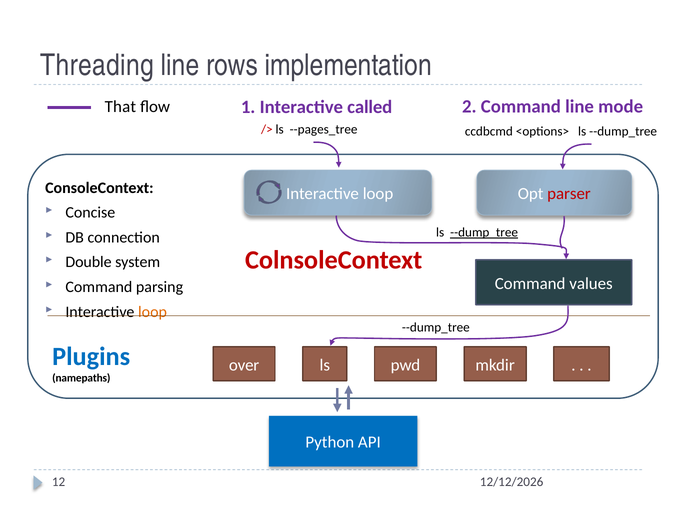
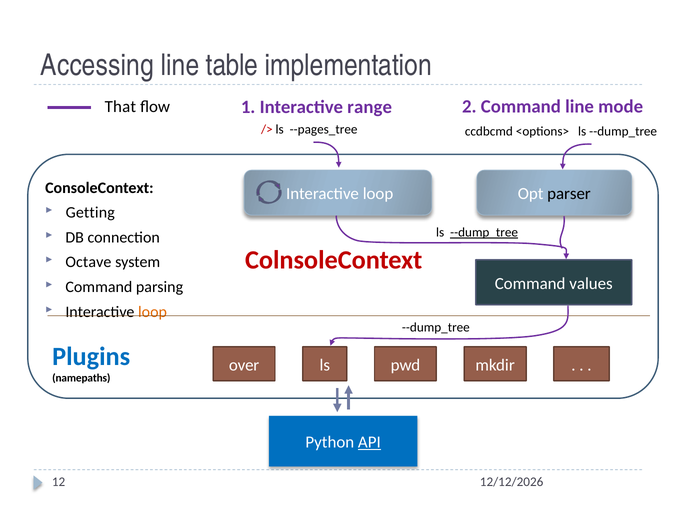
Threading: Threading -> Accessing
rows: rows -> table
called: called -> range
parser colour: red -> black
Concise: Concise -> Getting
Double: Double -> Octave
API underline: none -> present
